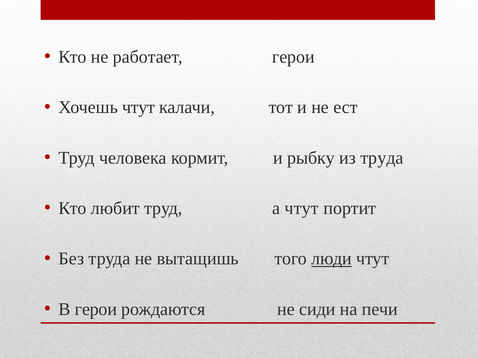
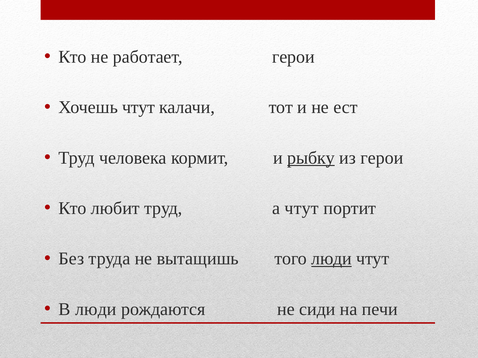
рыбку underline: none -> present
из труда: труда -> герои
В герои: герои -> люди
